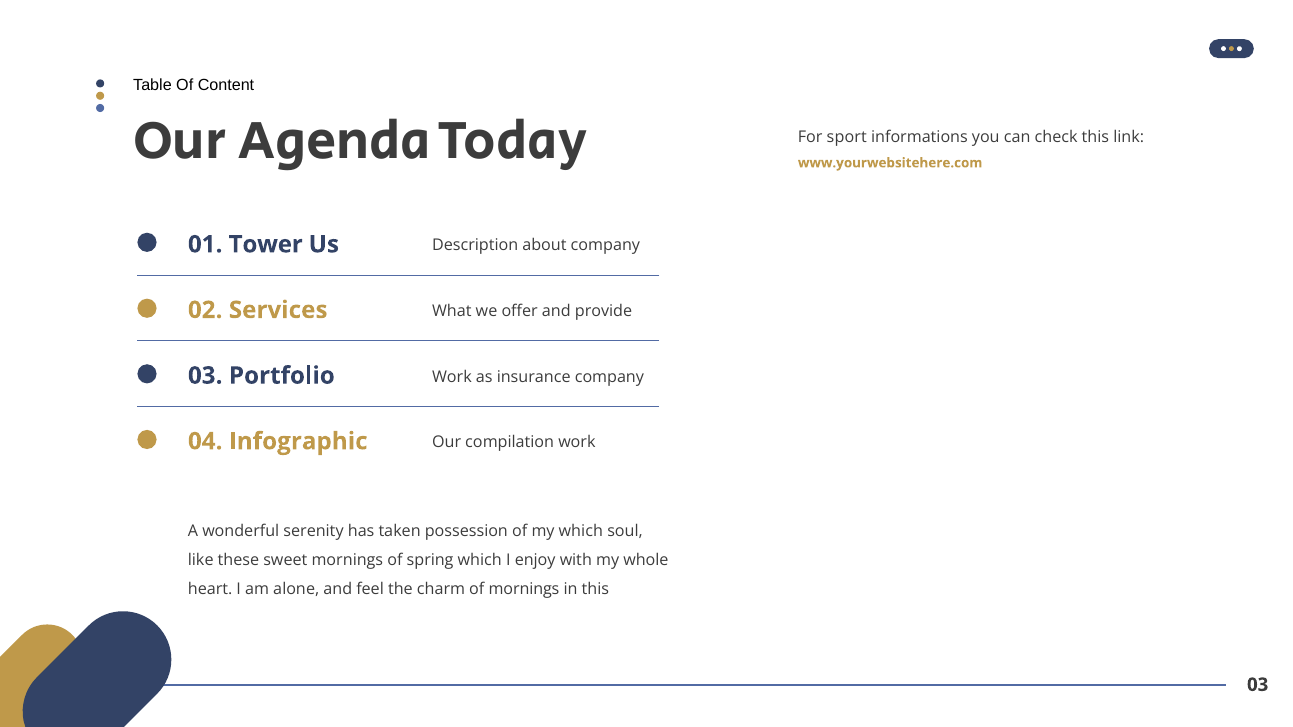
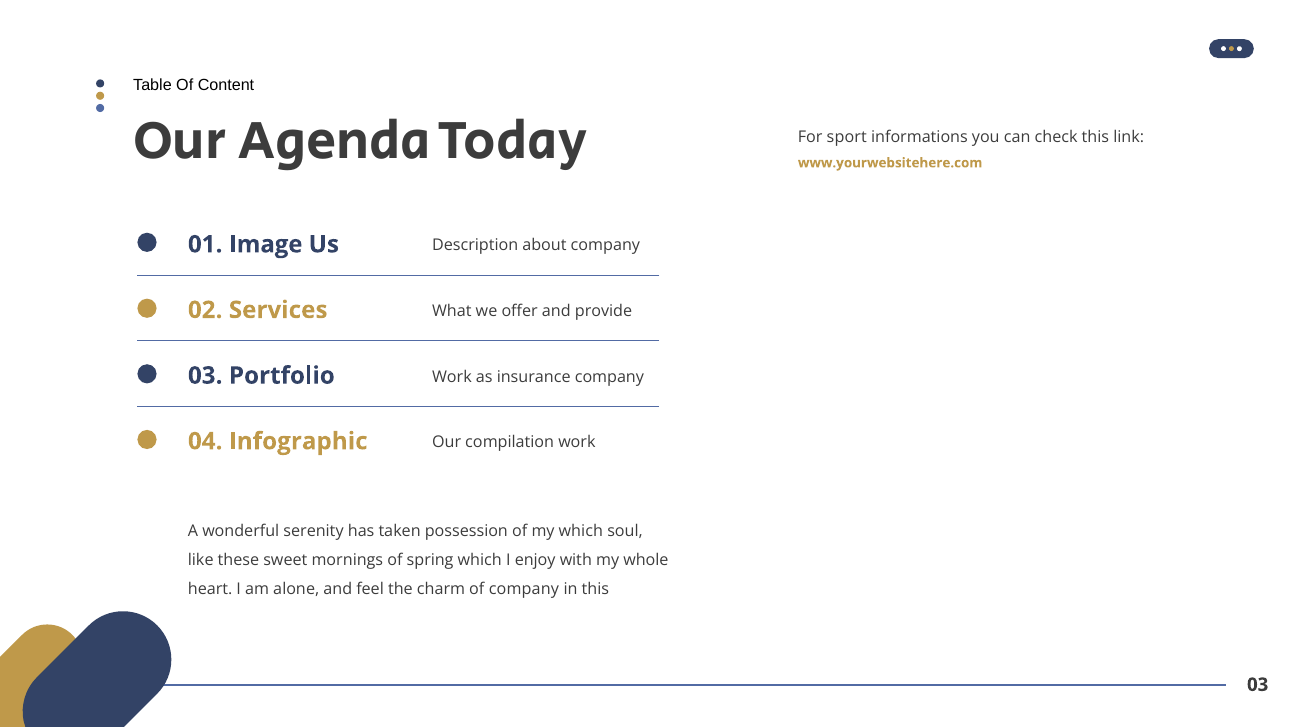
Tower: Tower -> Image
of mornings: mornings -> company
